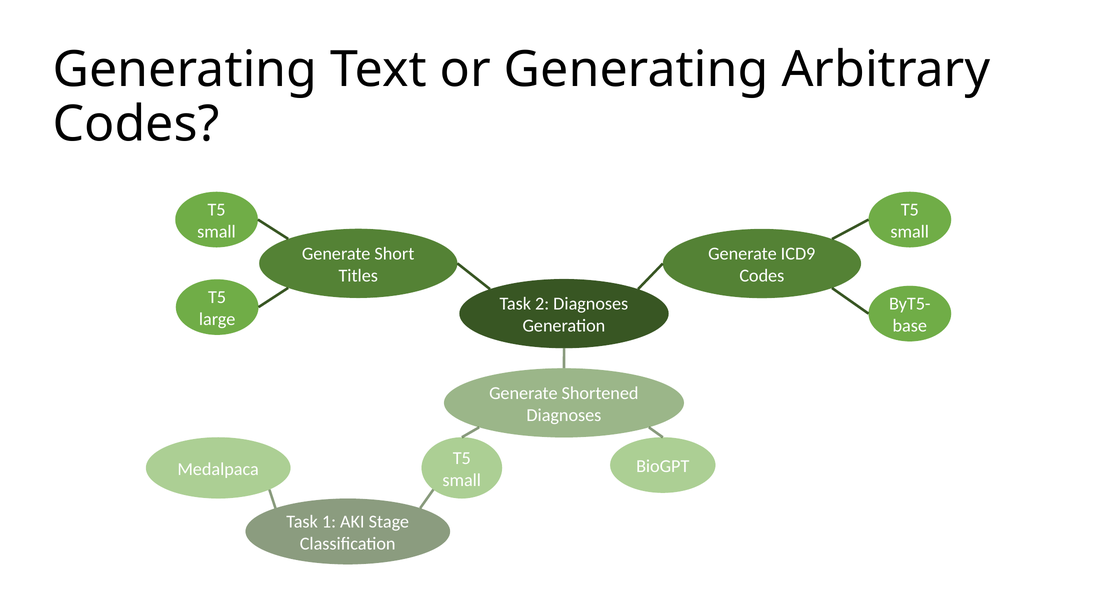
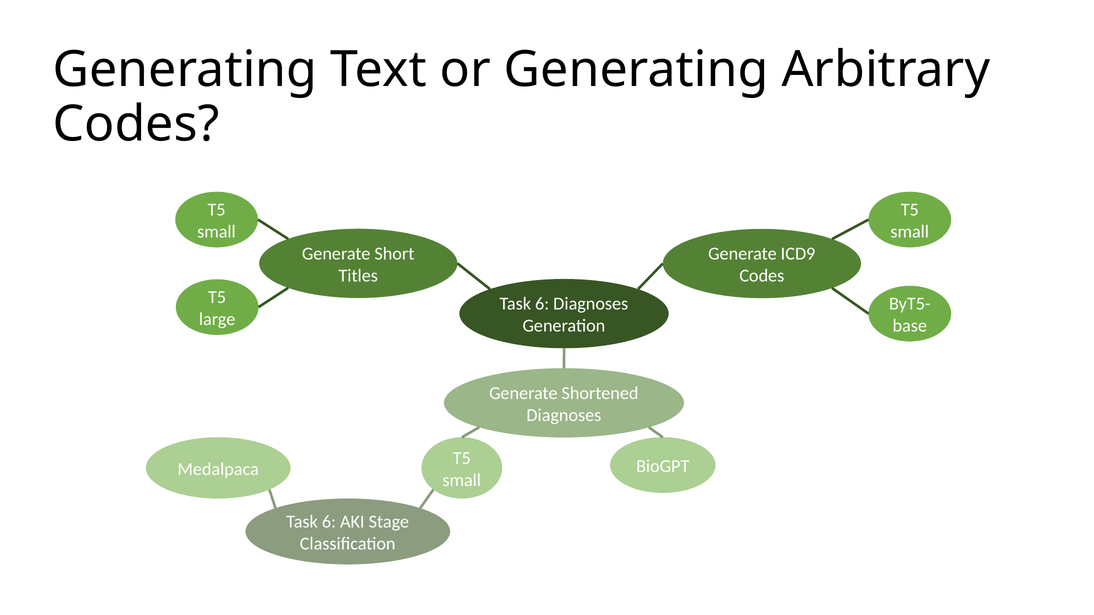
2 at (542, 304): 2 -> 6
1 at (329, 522): 1 -> 6
